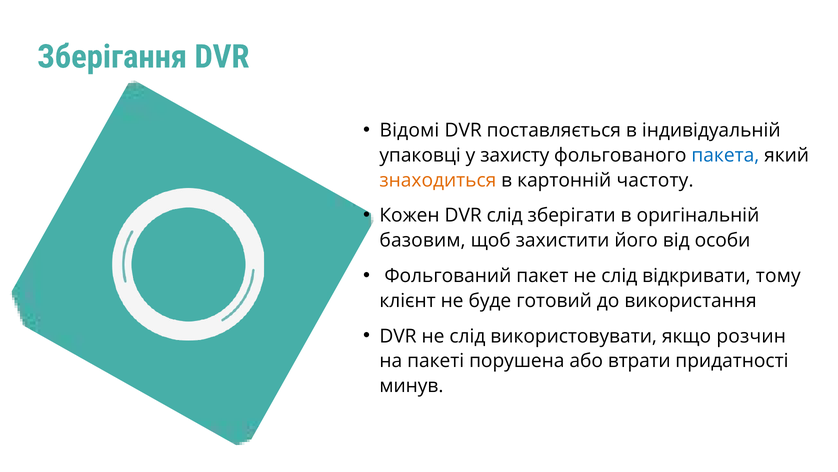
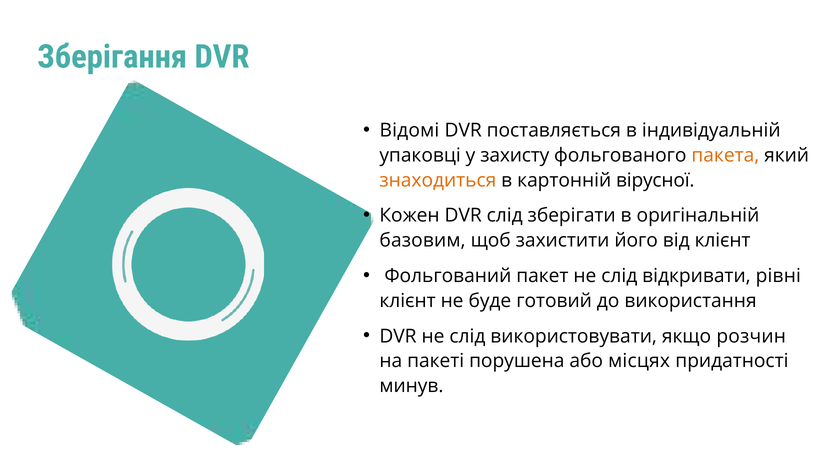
пакета colour: blue -> orange
частоту: частоту -> вірусної
від особи: особи -> клієнт
тому: тому -> рівні
втрати: втрати -> місцях
